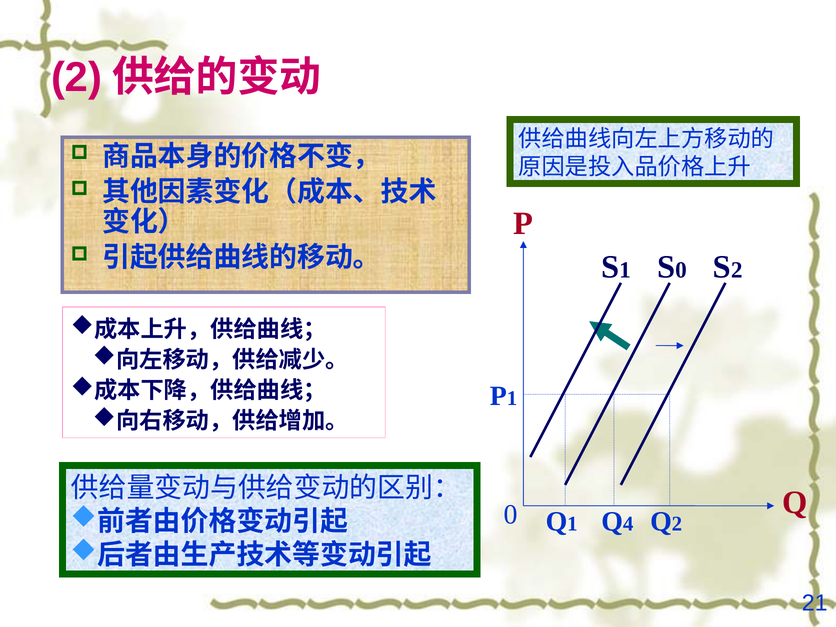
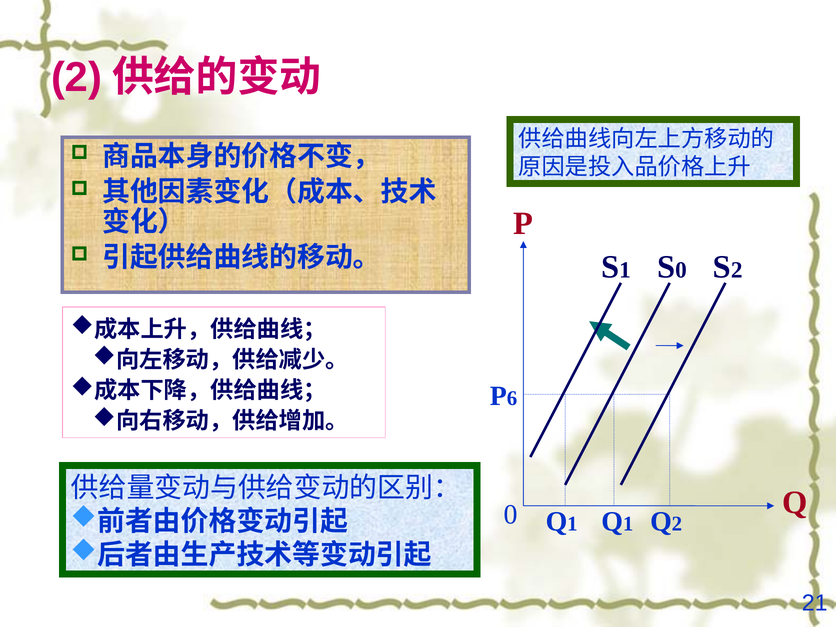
P 1: 1 -> 6
4 at (628, 524): 4 -> 1
